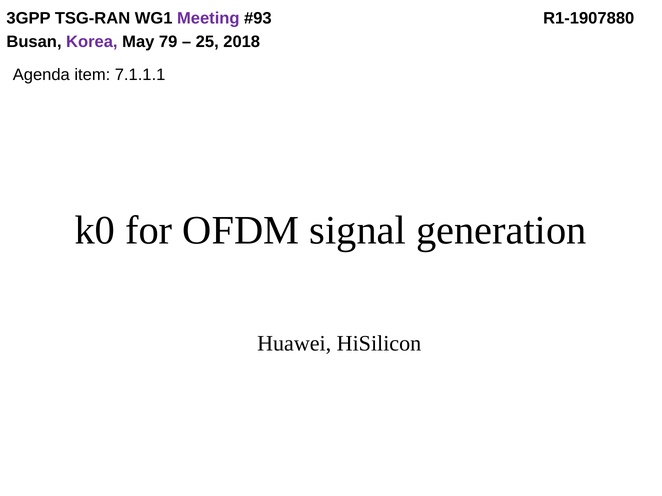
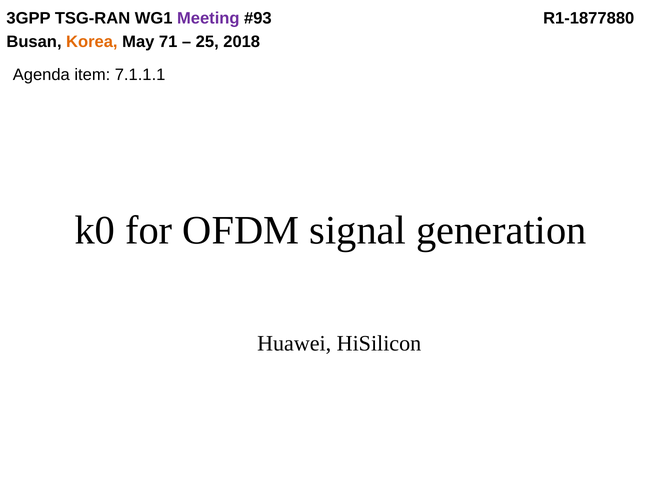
R1-1907880: R1-1907880 -> R1-1877880
Korea colour: purple -> orange
79: 79 -> 71
